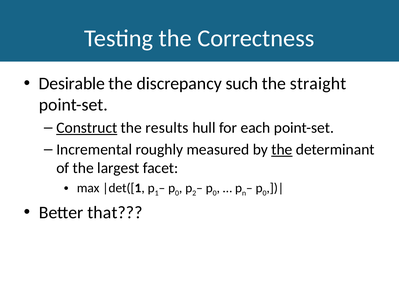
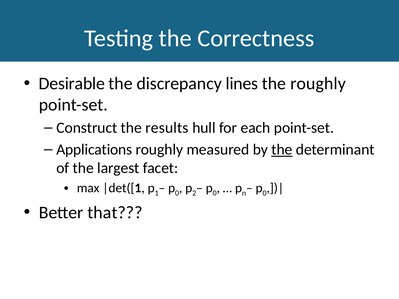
such: such -> lines
the straight: straight -> roughly
Construct underline: present -> none
Incremental: Incremental -> Applications
